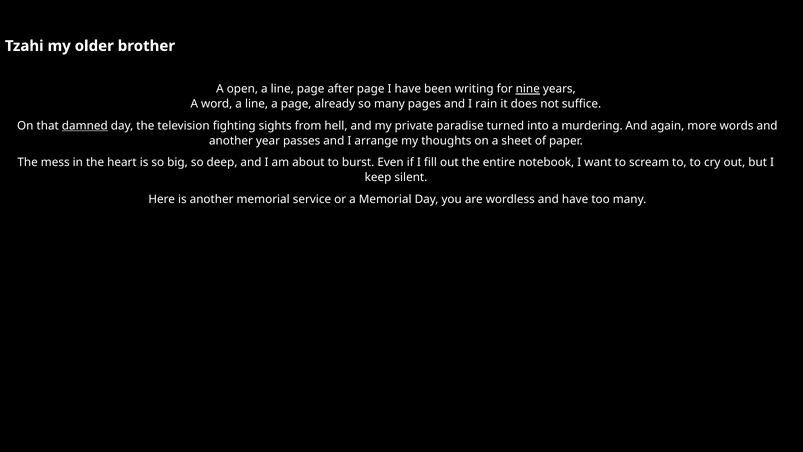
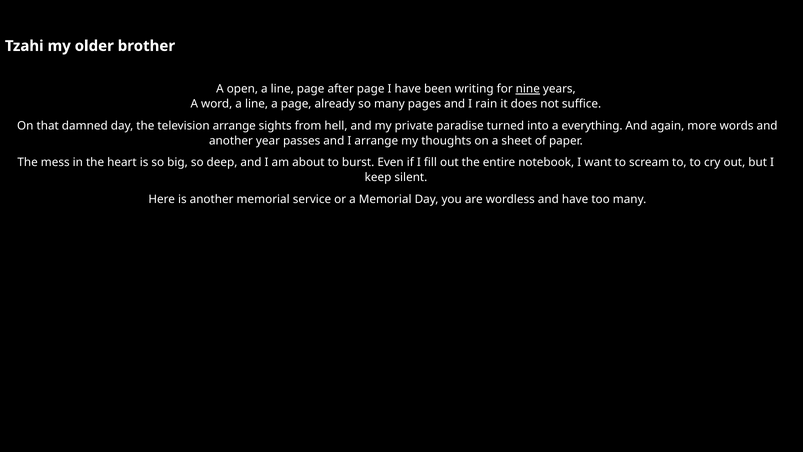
damned underline: present -> none
television fighting: fighting -> arrange
murdering: murdering -> everything
